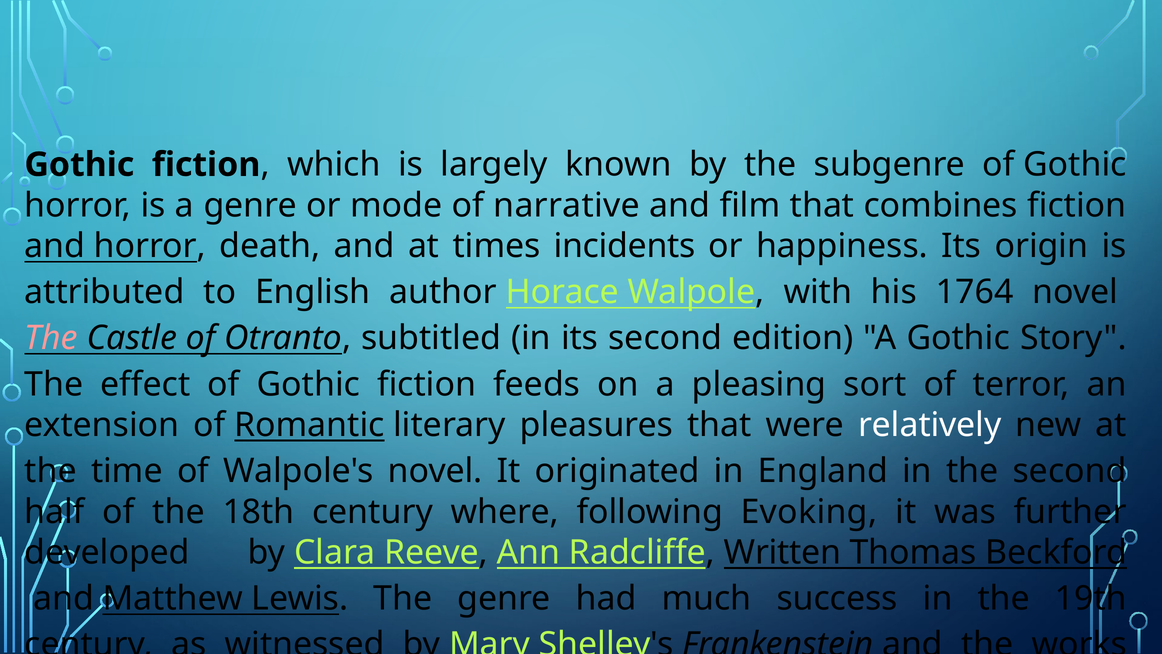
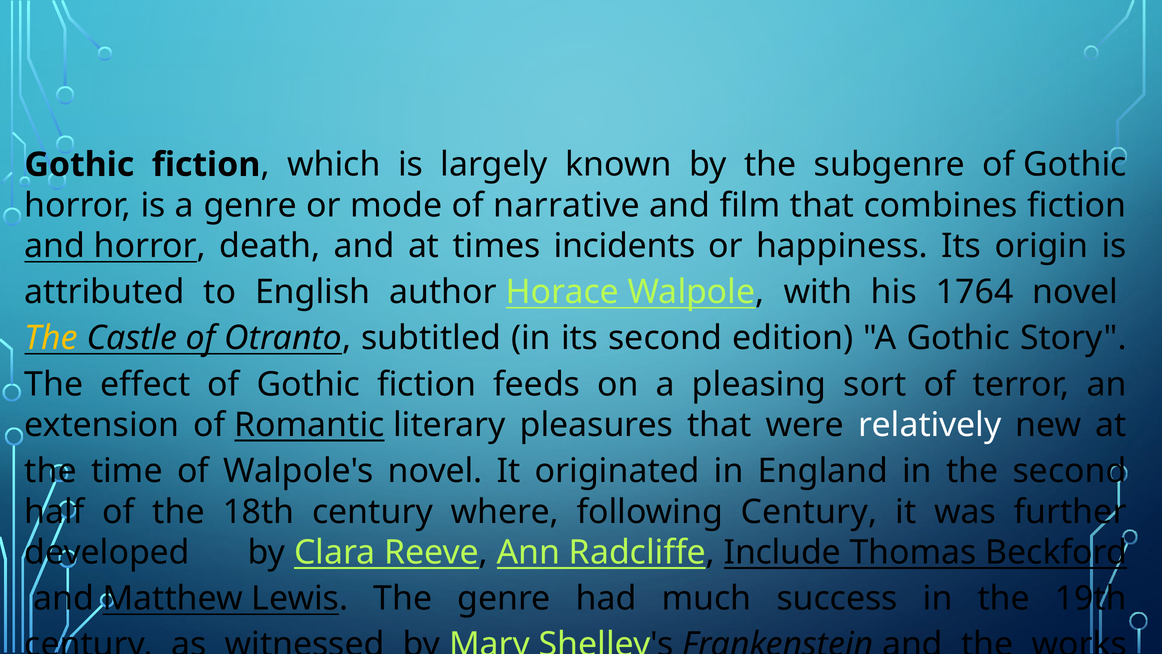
The at (51, 338) colour: pink -> yellow
following Evoking: Evoking -> Century
Written: Written -> Include
